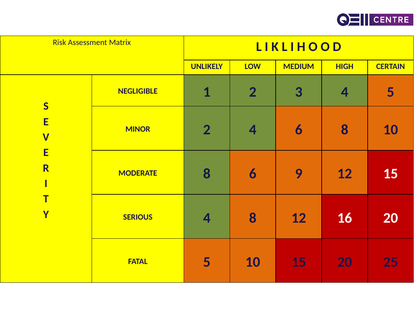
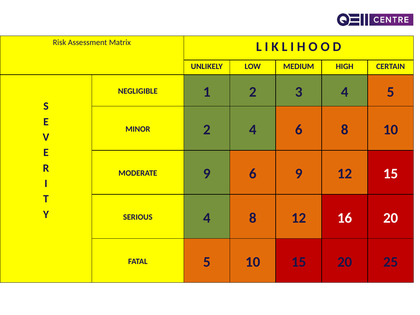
MODERATE 8: 8 -> 9
